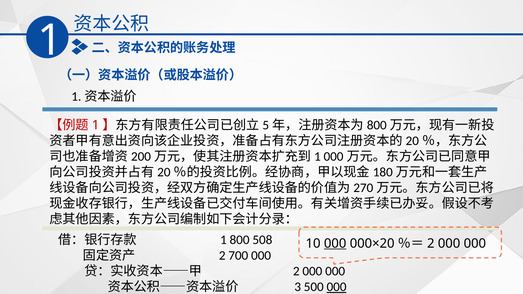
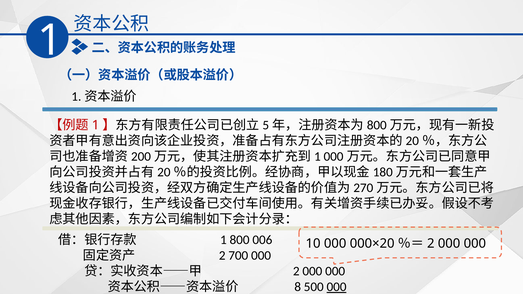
508: 508 -> 006
000 at (335, 244) underline: present -> none
3: 3 -> 8
